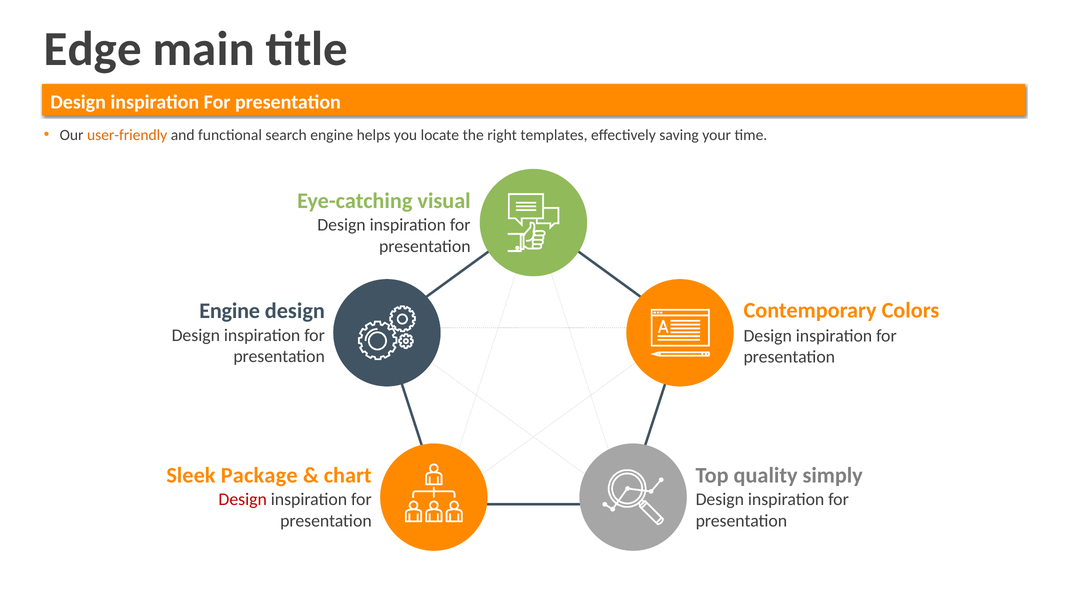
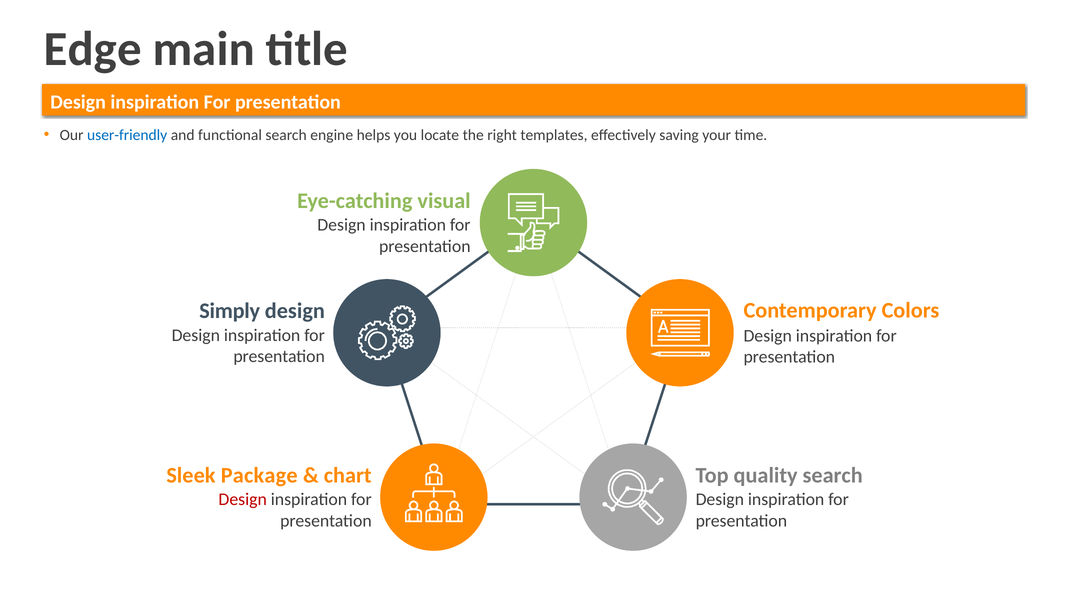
user-friendly colour: orange -> blue
Engine at (230, 311): Engine -> Simply
quality simply: simply -> search
